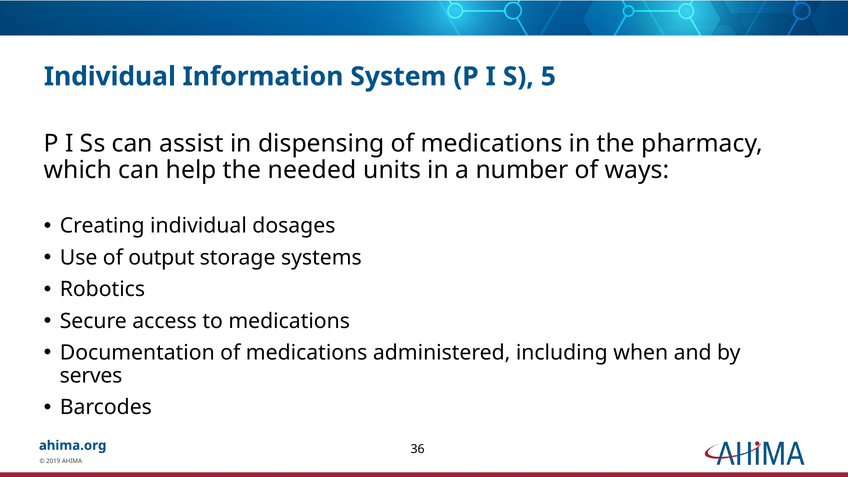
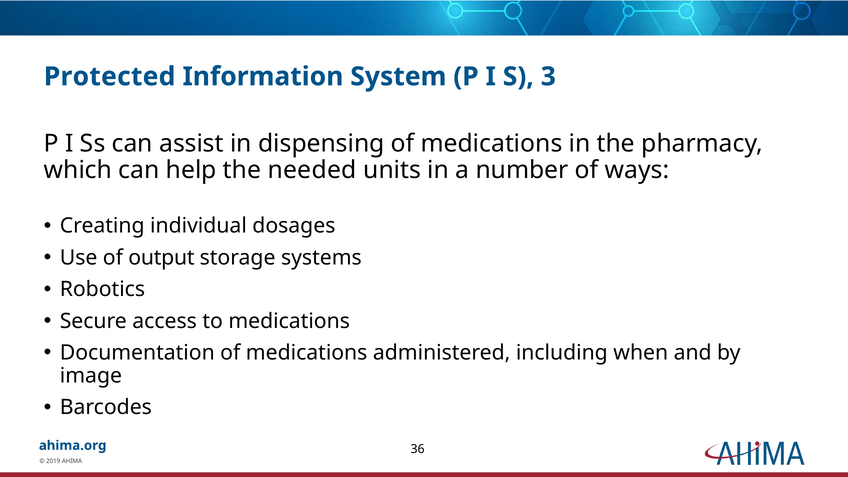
Individual at (110, 77): Individual -> Protected
5: 5 -> 3
serves: serves -> image
